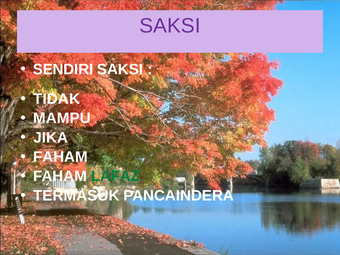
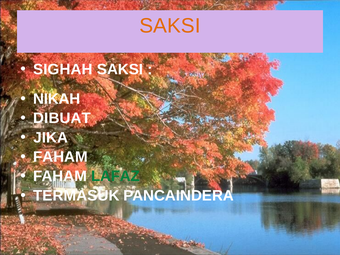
SAKSI at (170, 26) colour: purple -> orange
SENDIRI: SENDIRI -> SIGHAH
TIDAK: TIDAK -> NIKAH
MAMPU: MAMPU -> DIBUAT
